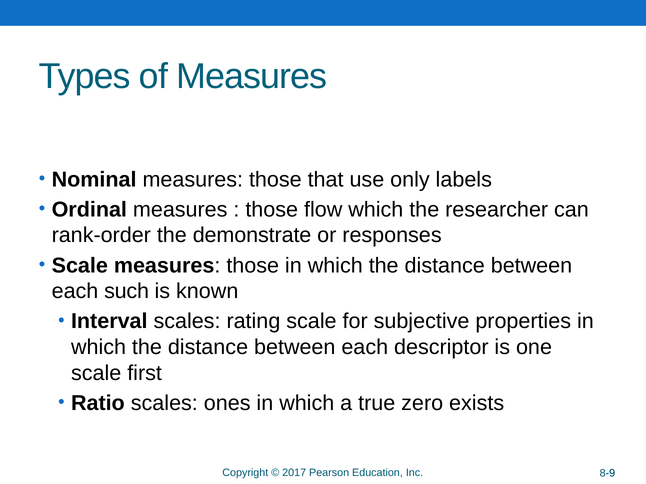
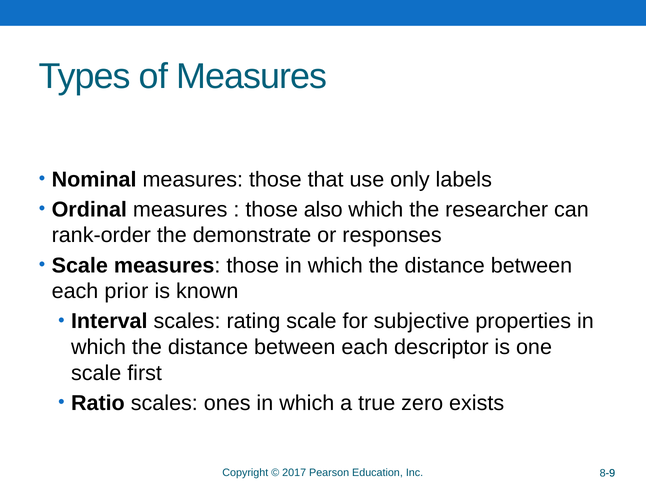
flow: flow -> also
such: such -> prior
